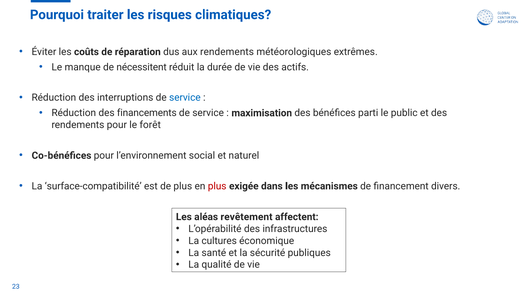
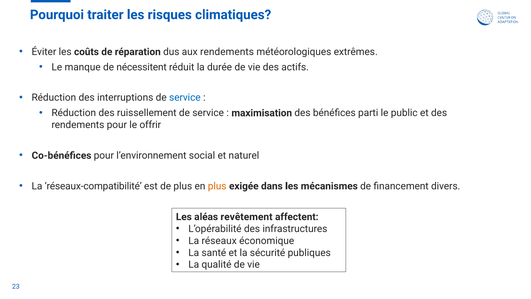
financements: financements -> ruissellement
forêt: forêt -> offrir
surface-compatibilité: surface-compatibilité -> réseaux-compatibilité
plus at (217, 186) colour: red -> orange
cultures: cultures -> réseaux
